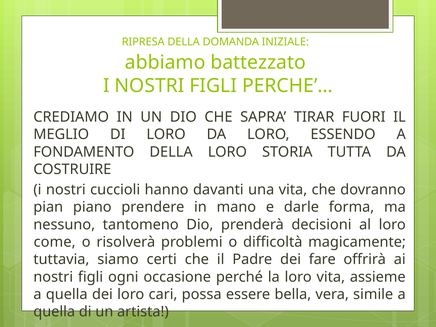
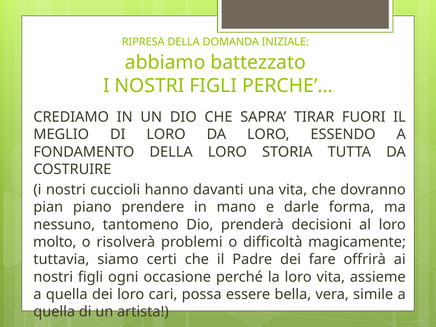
come: come -> molto
